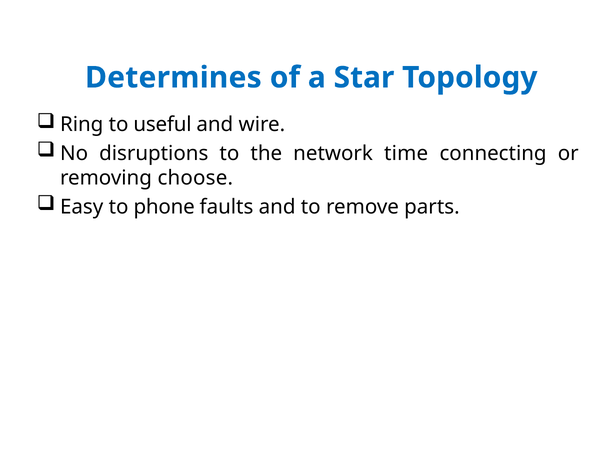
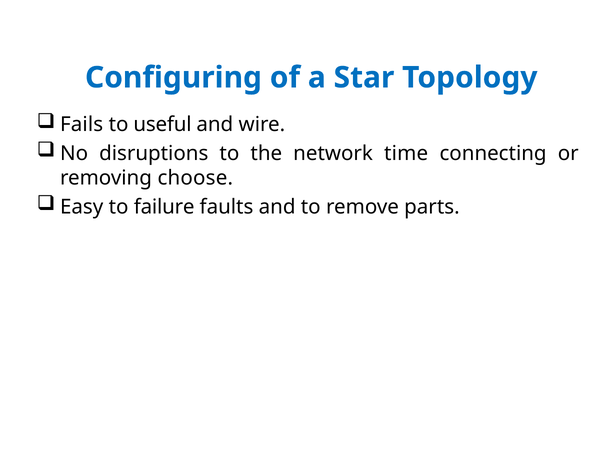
Determines: Determines -> Configuring
Ring: Ring -> Fails
phone: phone -> failure
